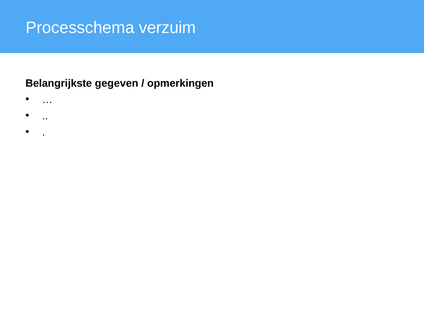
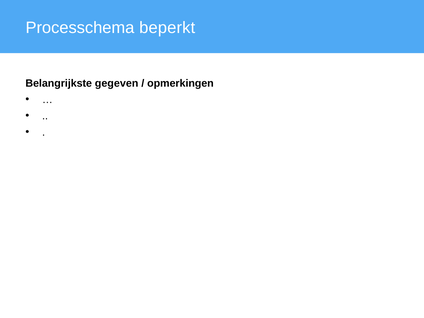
verzuim: verzuim -> beperkt
